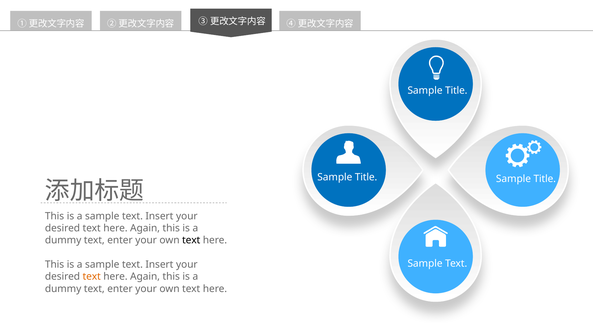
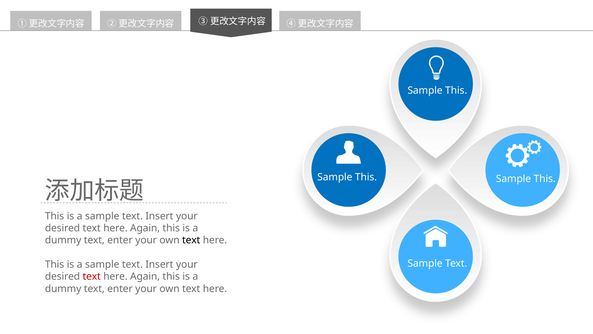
Title at (456, 90): Title -> This
Title at (366, 177): Title -> This
Title at (545, 179): Title -> This
text at (92, 276) colour: orange -> red
